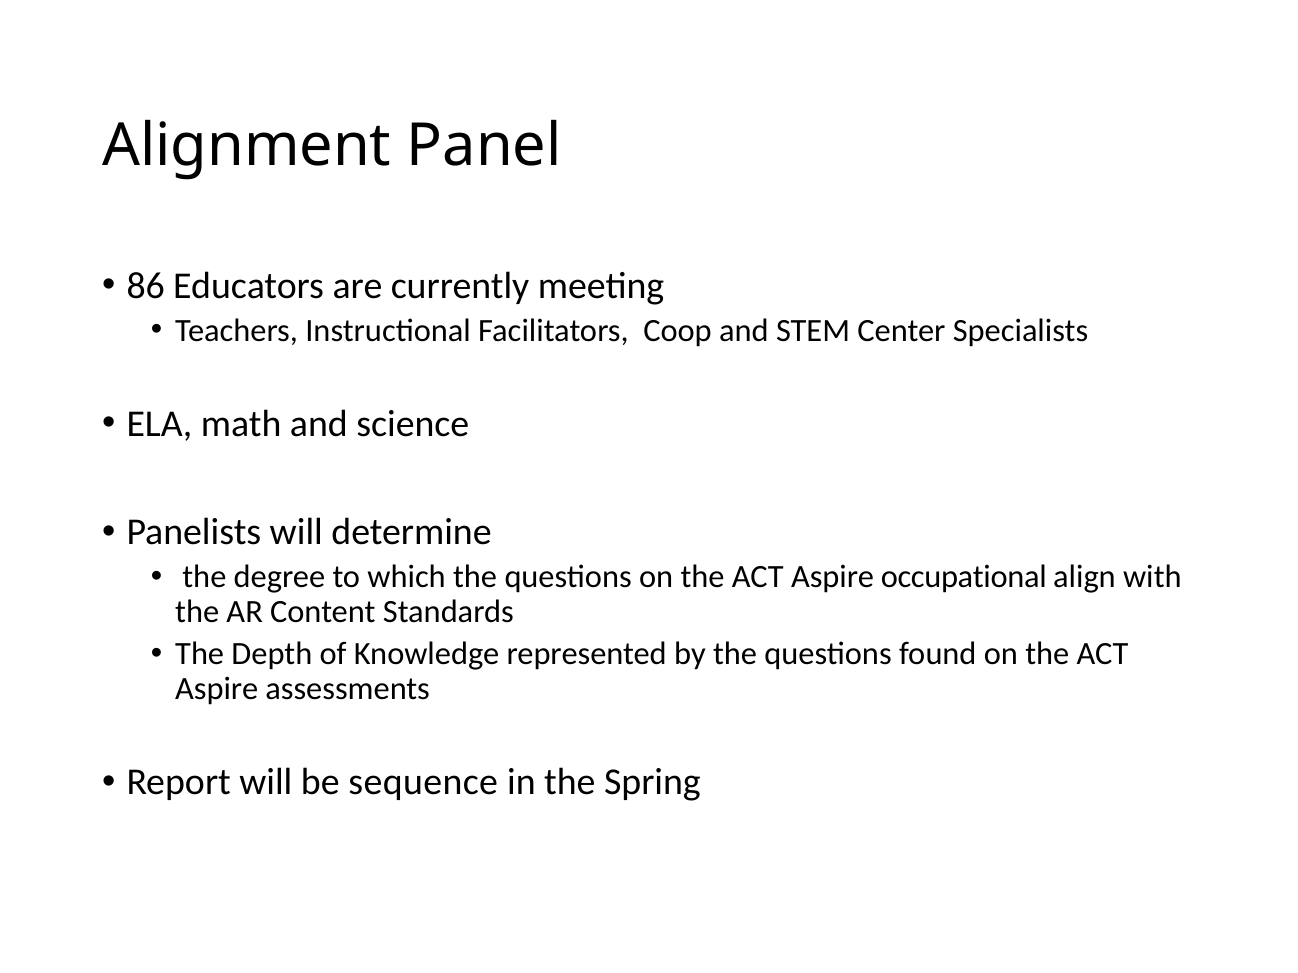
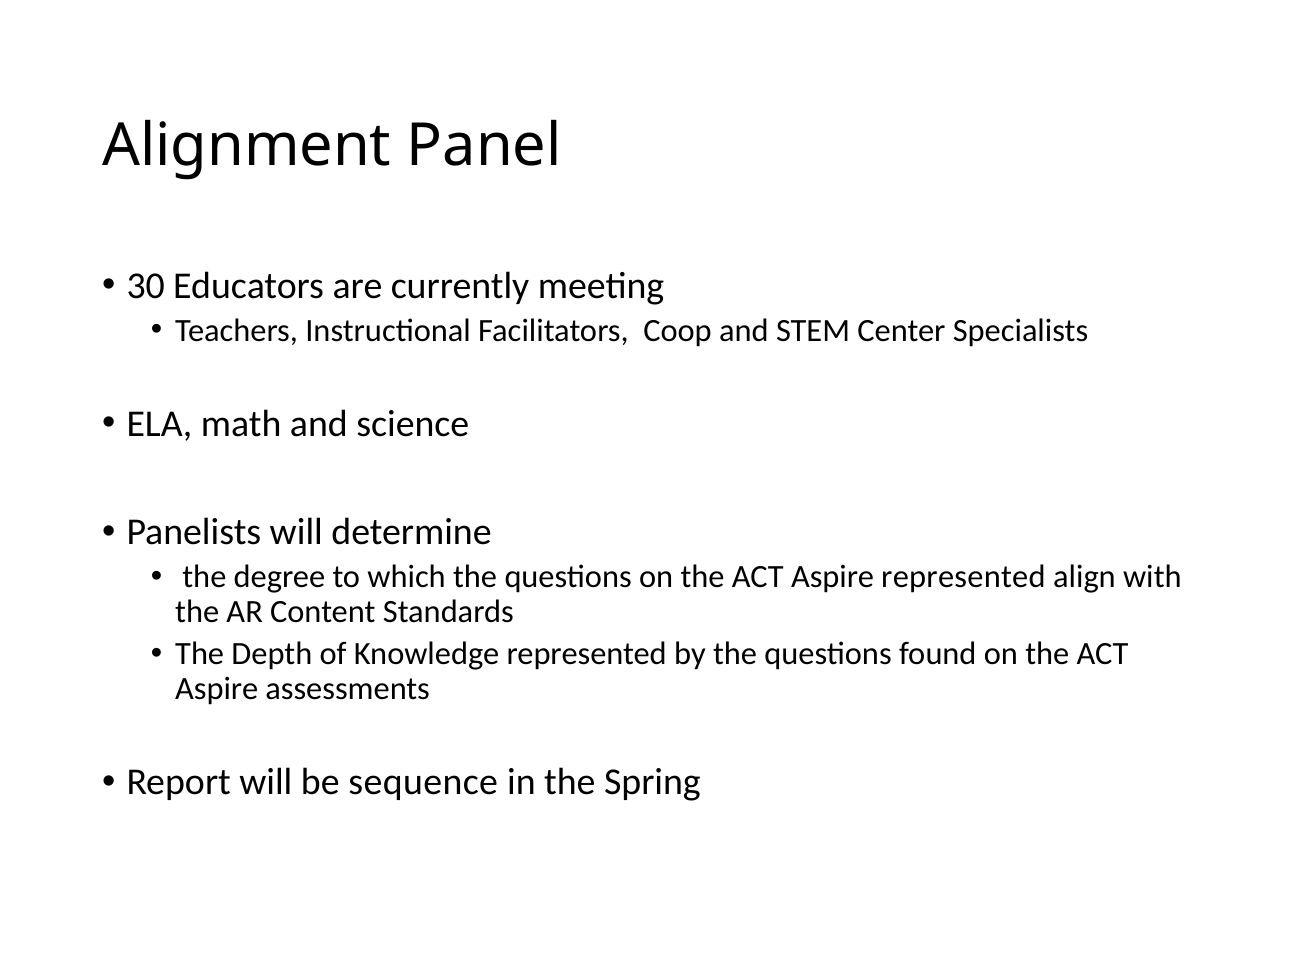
86: 86 -> 30
Aspire occupational: occupational -> represented
